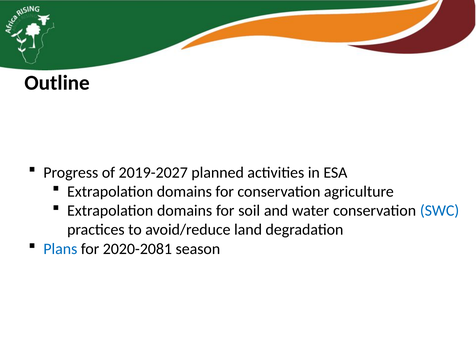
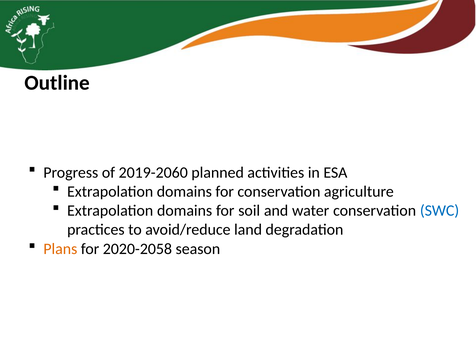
2019-2027: 2019-2027 -> 2019-2060
Plans colour: blue -> orange
2020-2081: 2020-2081 -> 2020-2058
